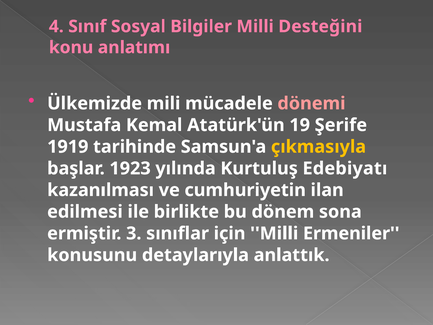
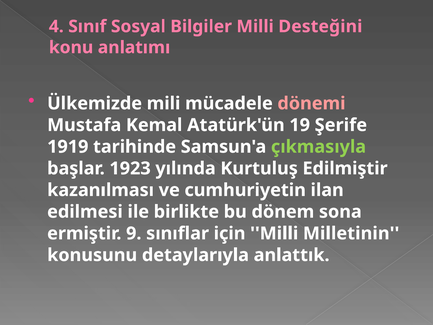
çıkmasıyla colour: yellow -> light green
Edebiyatı: Edebiyatı -> Edilmiştir
3: 3 -> 9
Ermeniler: Ermeniler -> Milletinin
